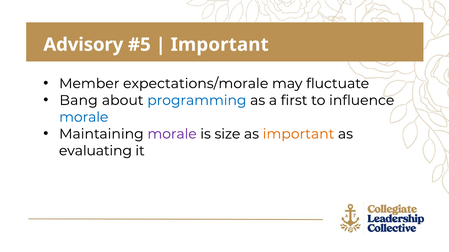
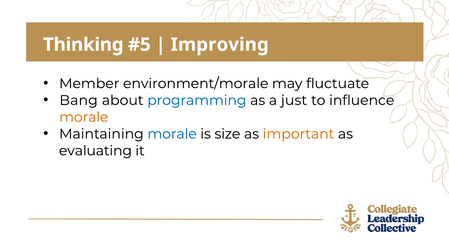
Advisory: Advisory -> Thinking
Important at (220, 45): Important -> Improving
expectations/morale: expectations/morale -> environment/morale
first: first -> just
morale at (84, 117) colour: blue -> orange
morale at (172, 134) colour: purple -> blue
